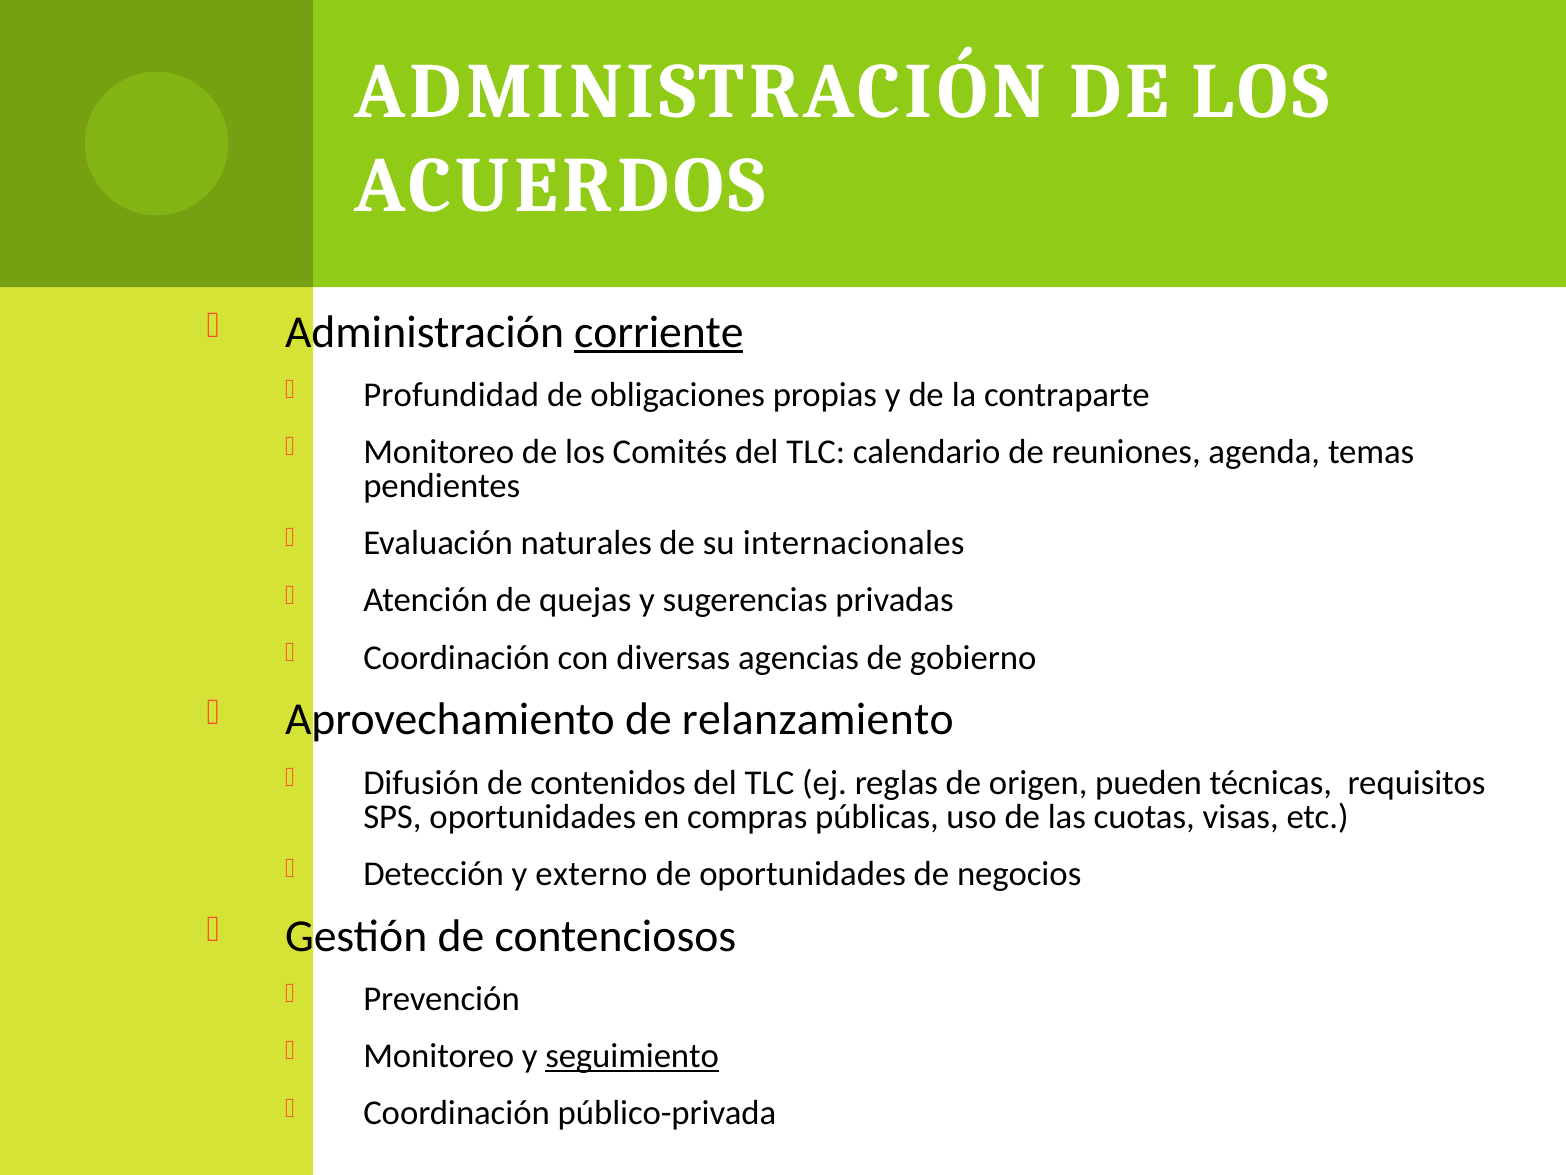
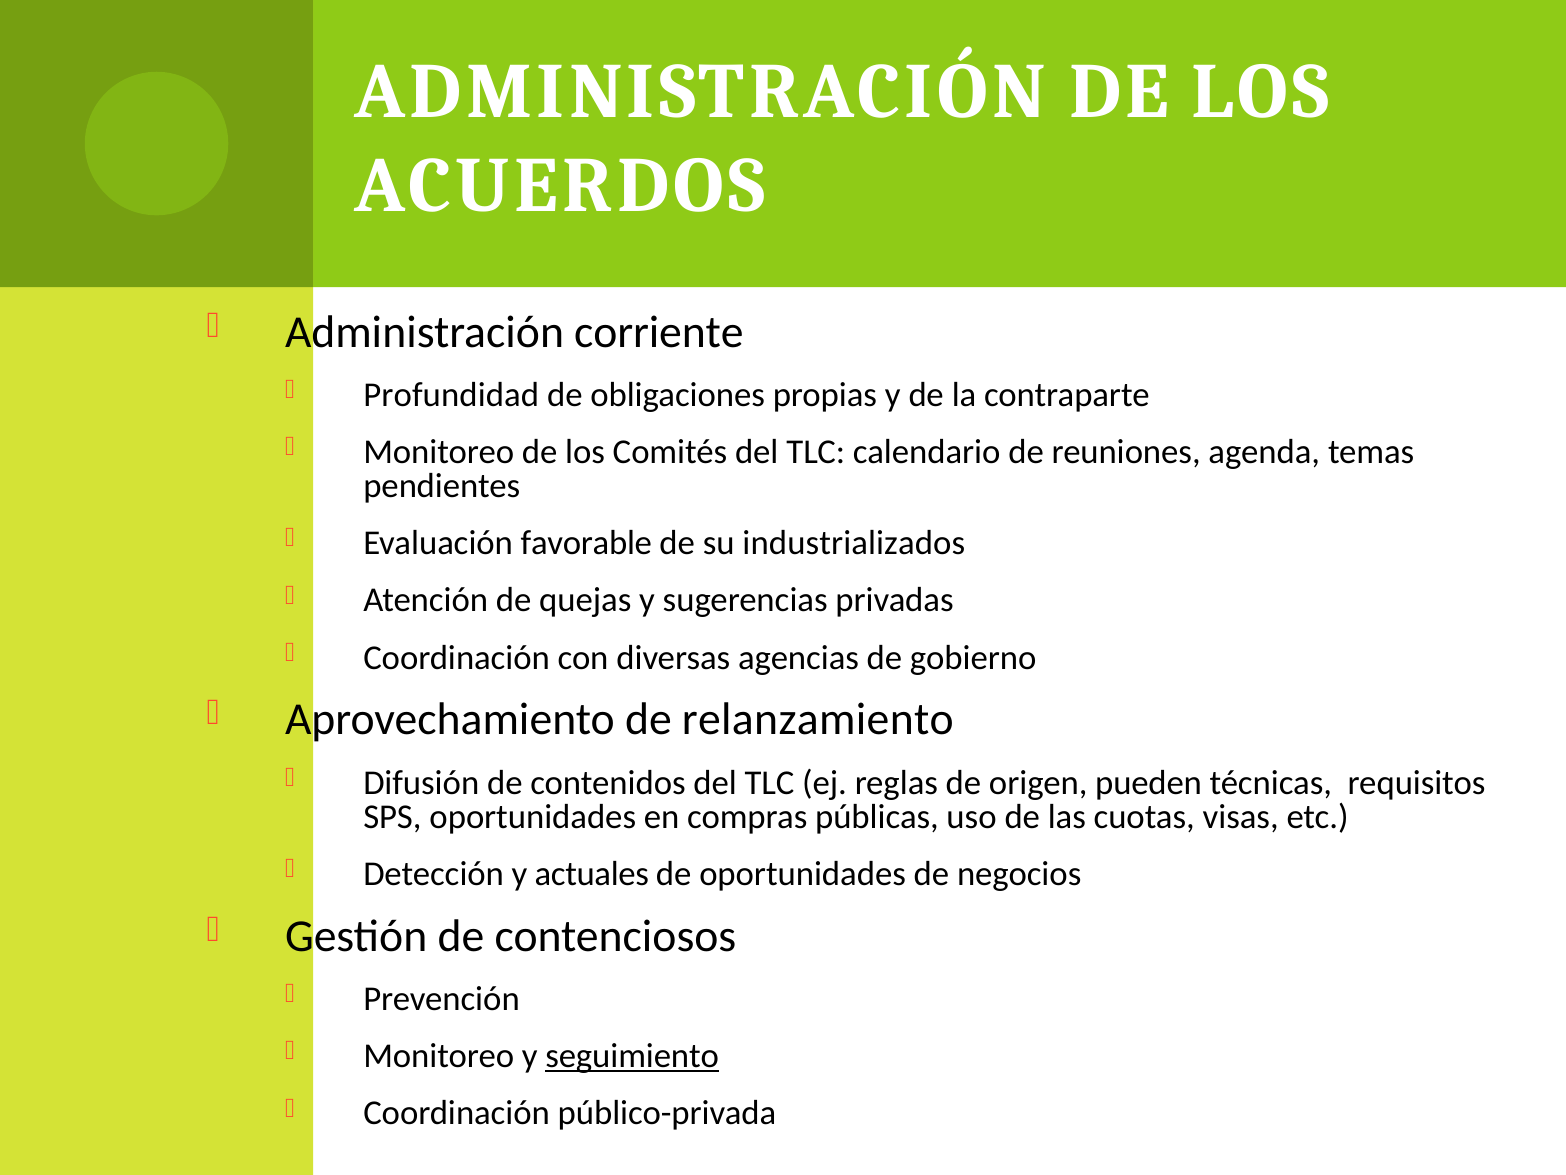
corriente underline: present -> none
naturales: naturales -> favorable
internacionales: internacionales -> industrializados
externo: externo -> actuales
